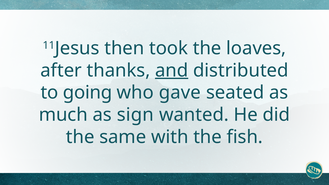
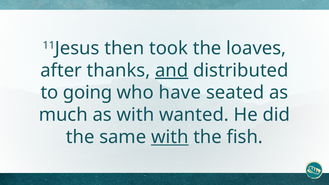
gave: gave -> have
as sign: sign -> with
with at (170, 137) underline: none -> present
